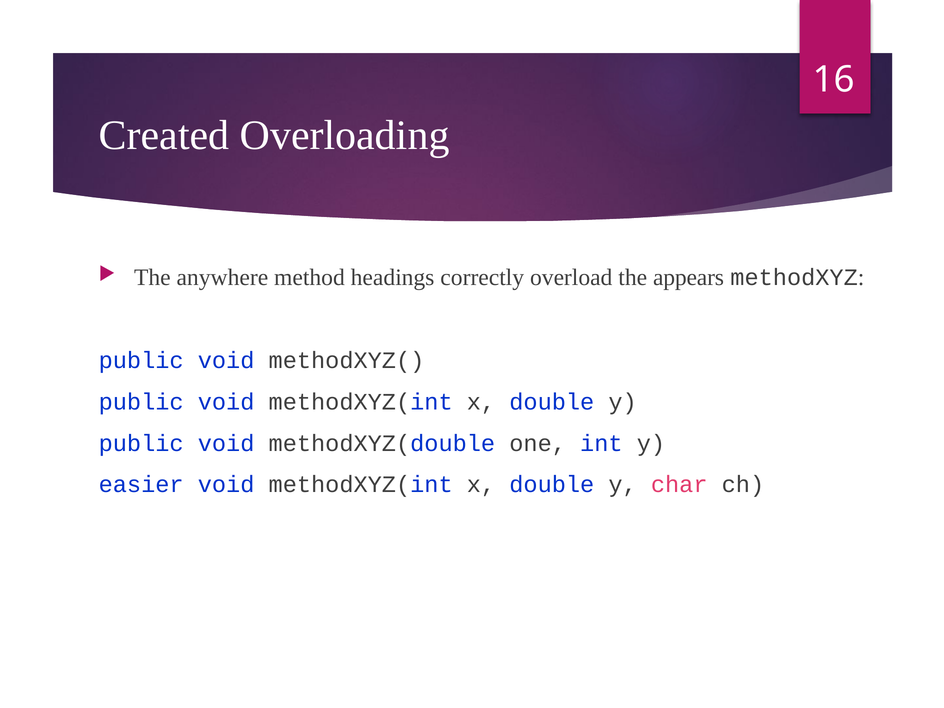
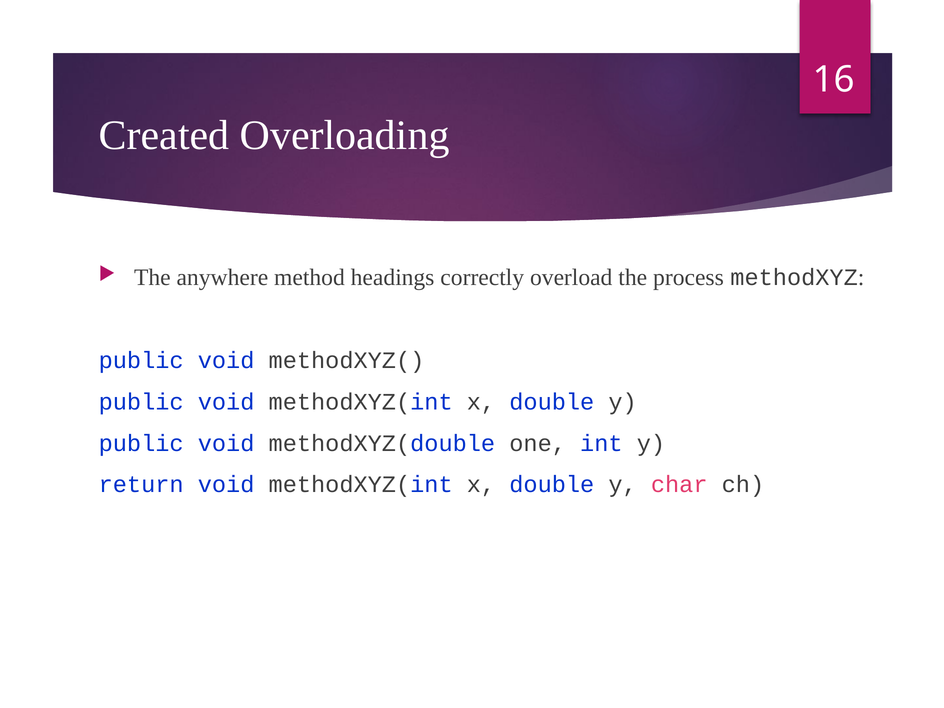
appears: appears -> process
easier: easier -> return
